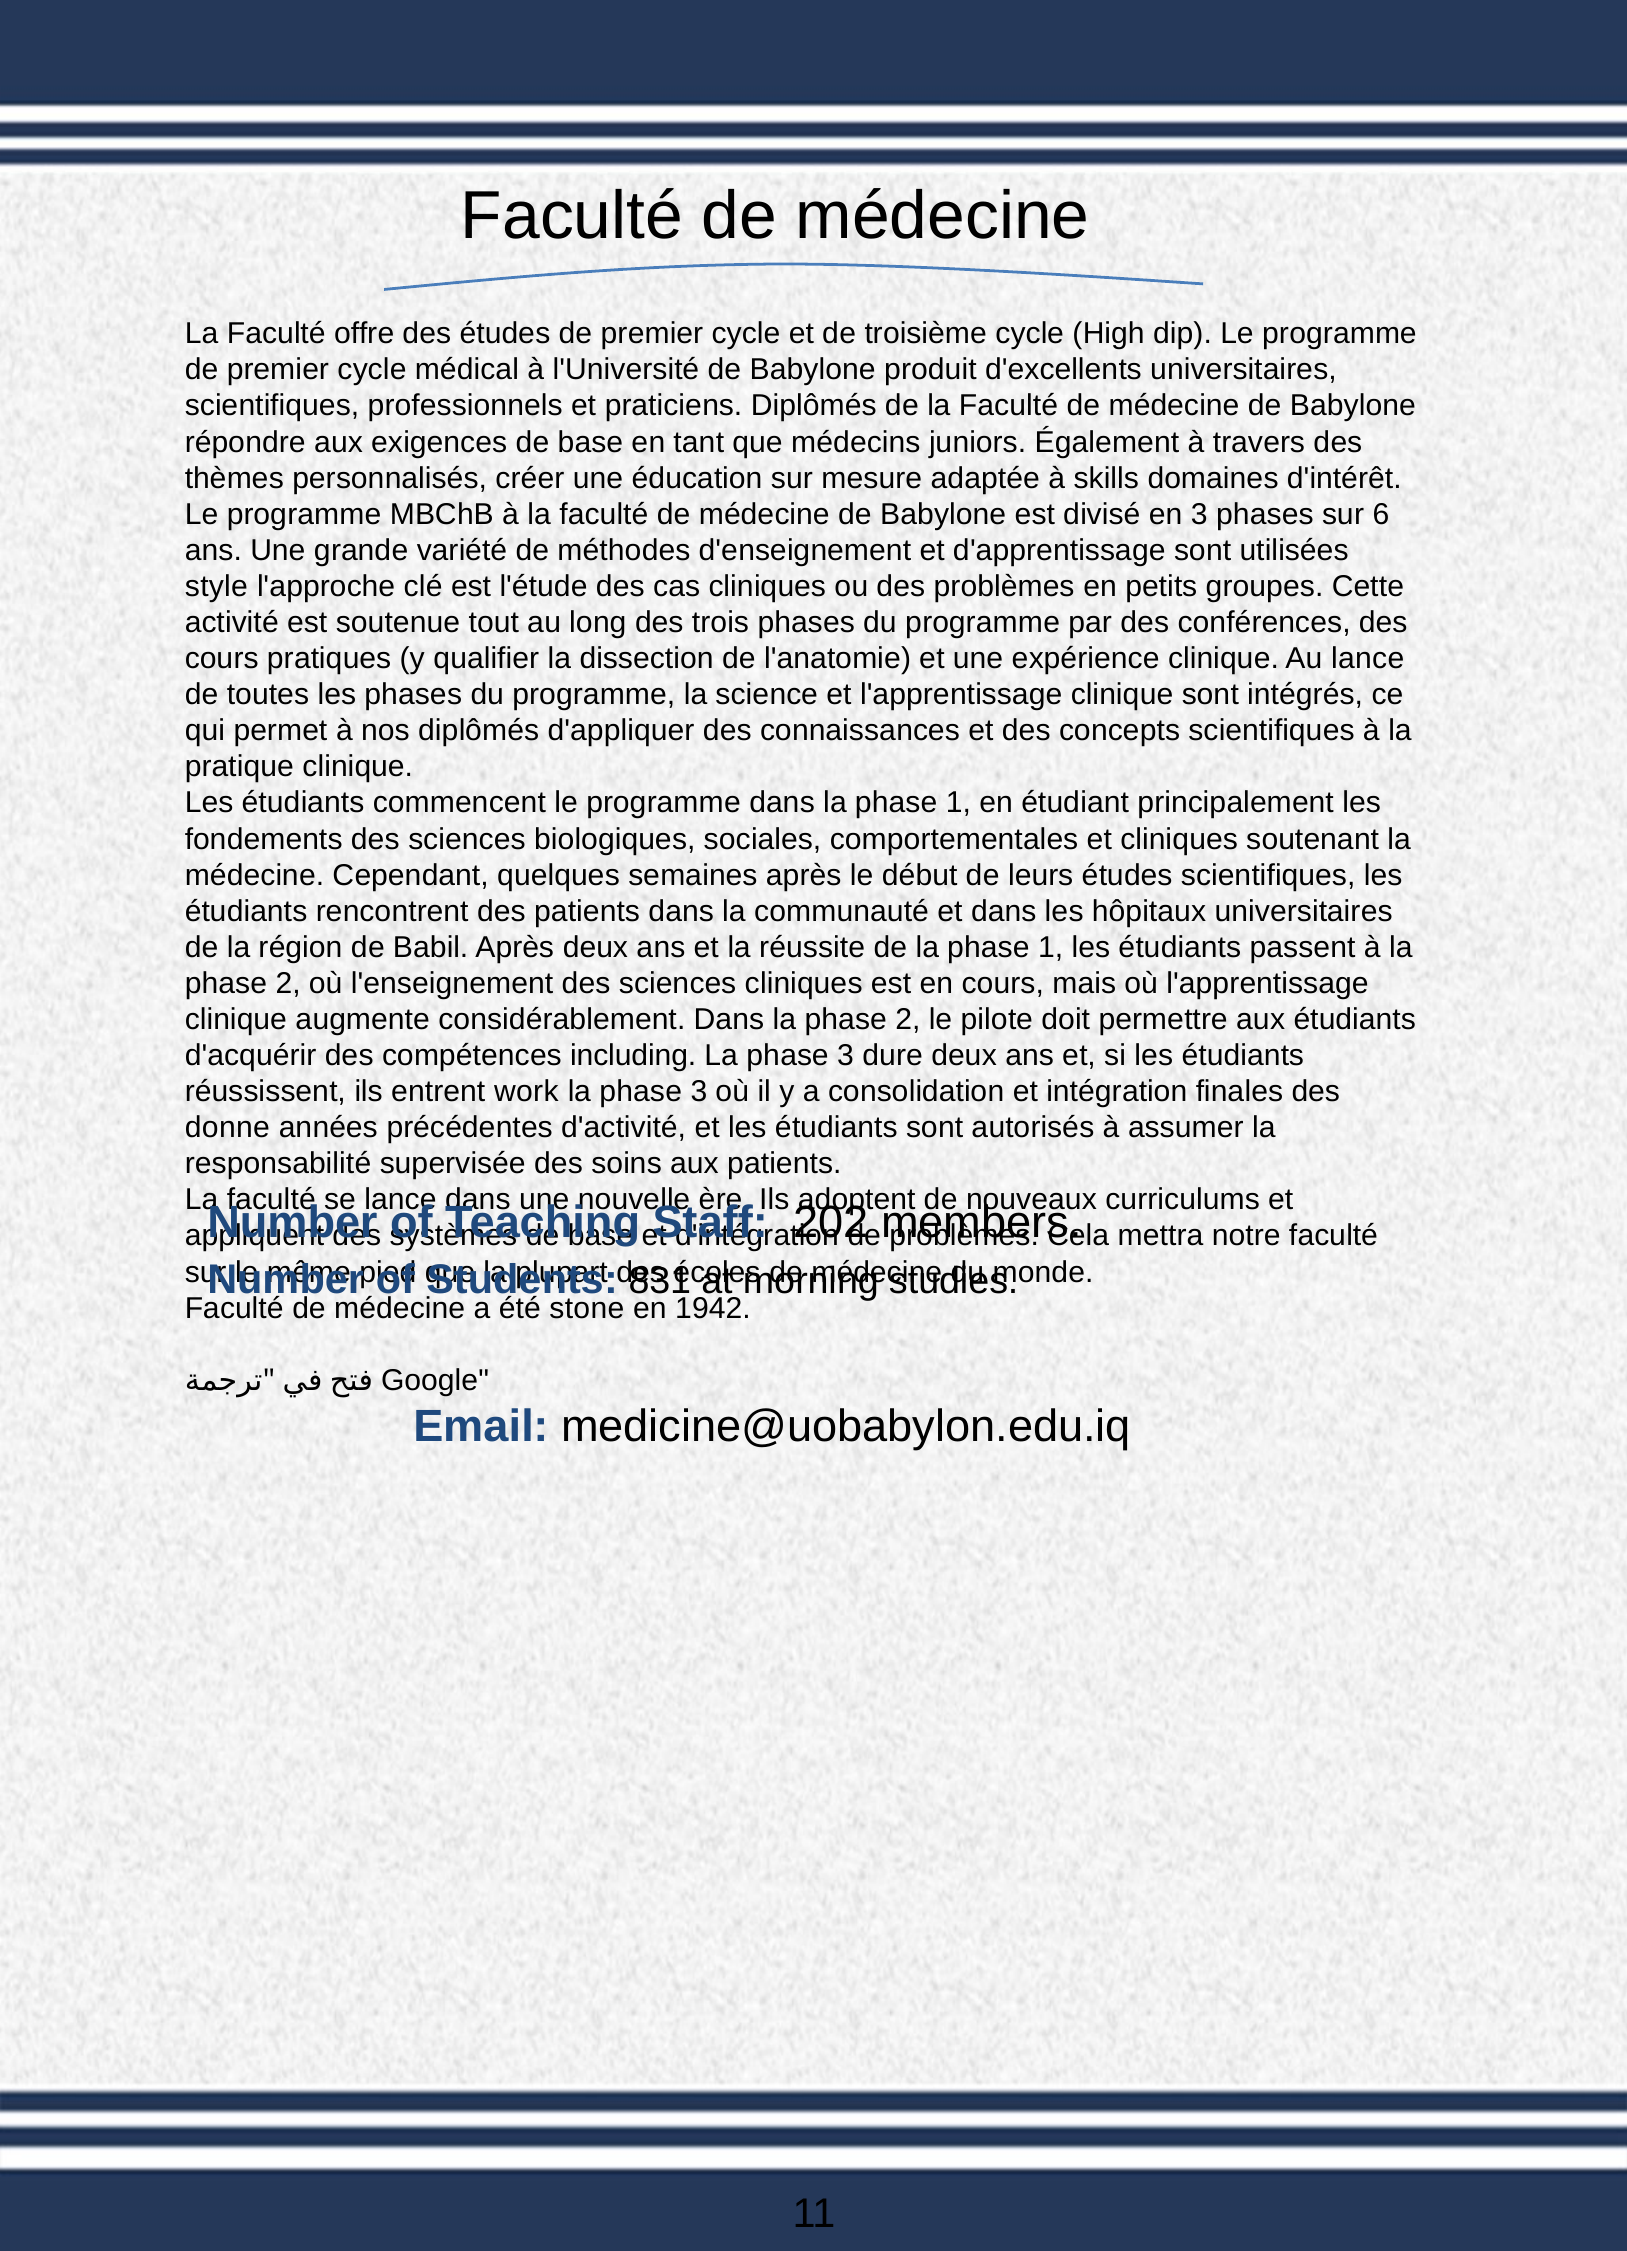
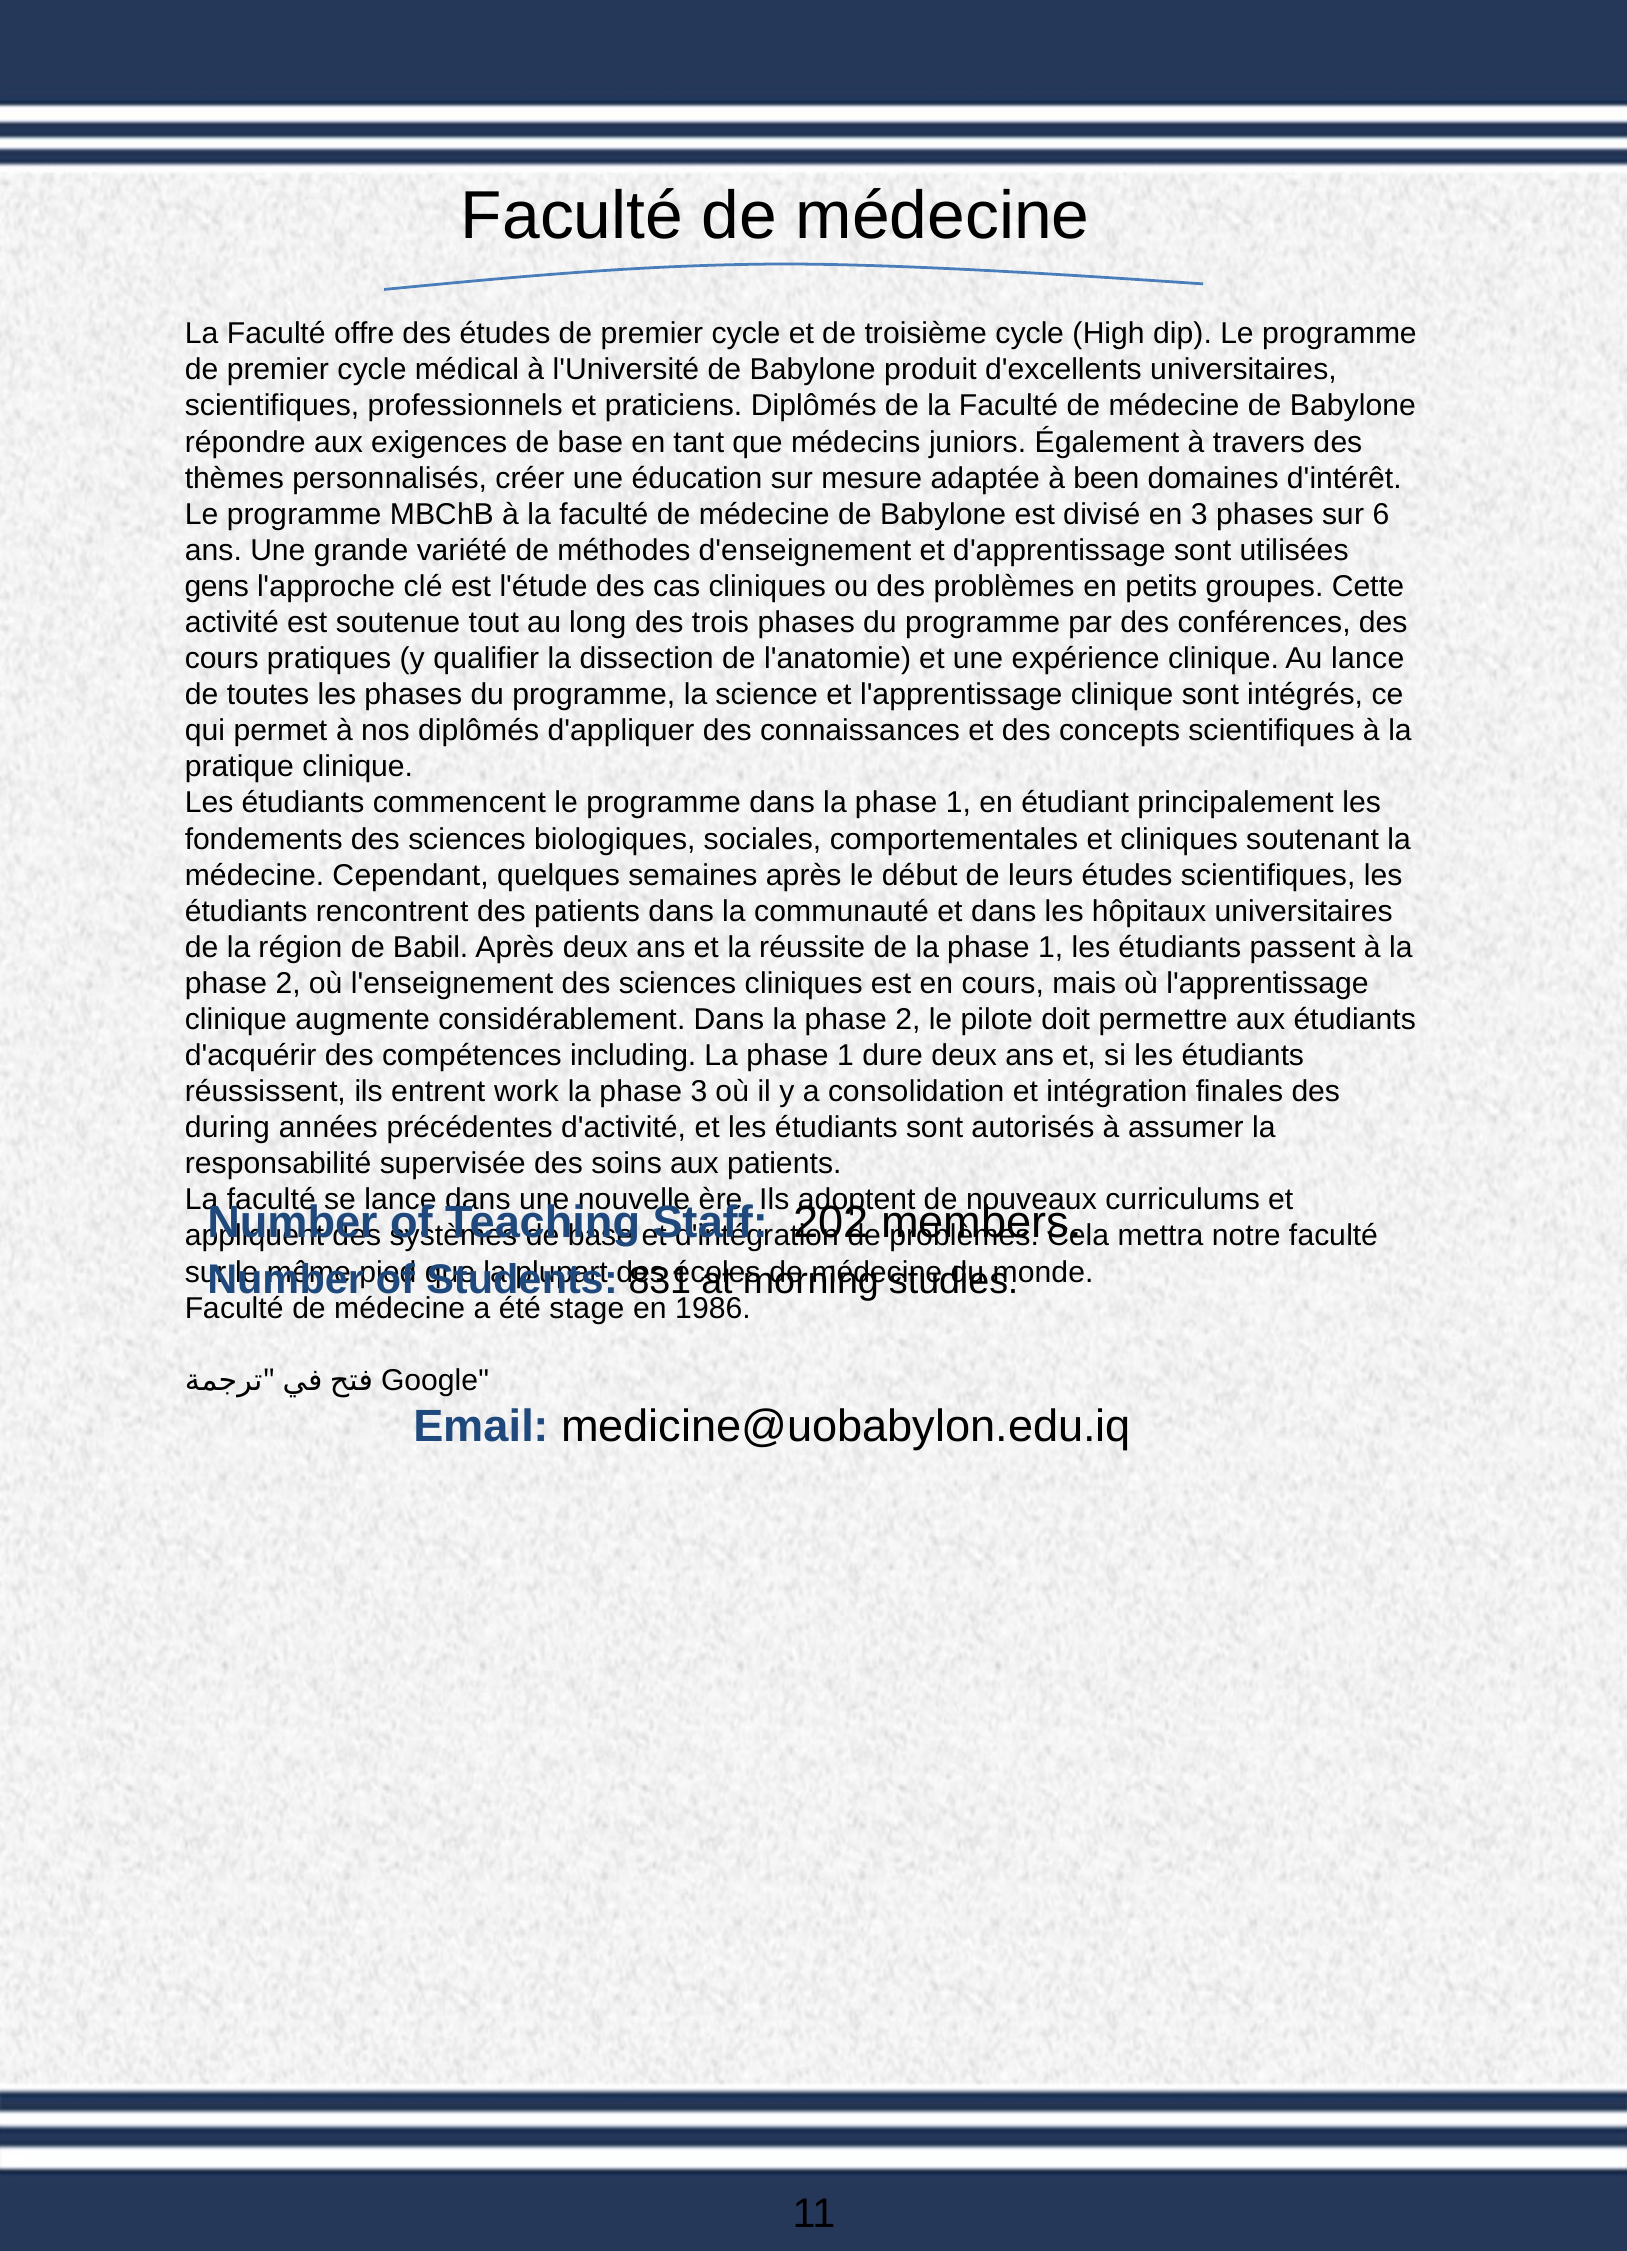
skills: skills -> been
style: style -> gens
3 at (845, 1056): 3 -> 1
donne: donne -> during
stone: stone -> stage
1942: 1942 -> 1986
